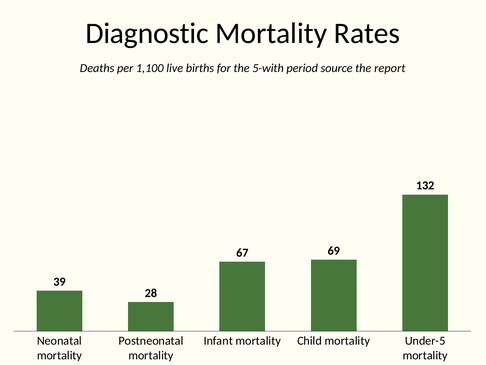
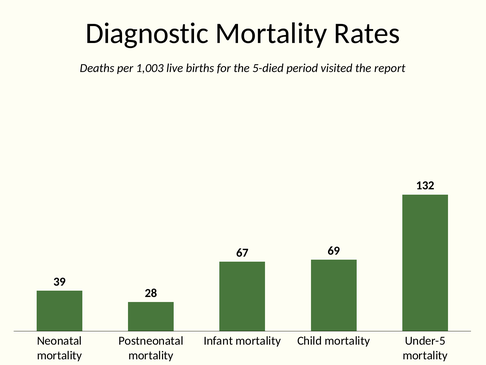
1,100: 1,100 -> 1,003
5-with: 5-with -> 5-died
source: source -> visited
